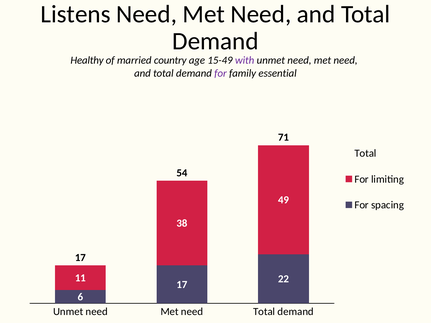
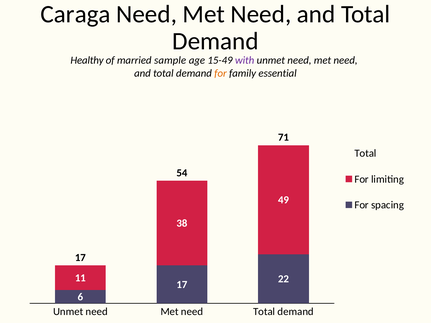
Listens: Listens -> Caraga
country: country -> sample
for at (221, 73) colour: purple -> orange
